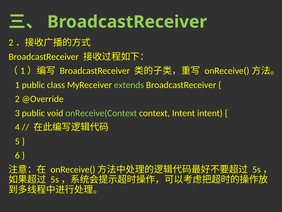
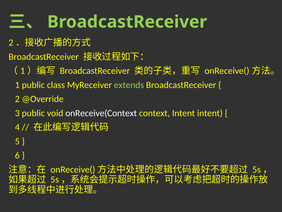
onReceive(Context colour: light green -> white
